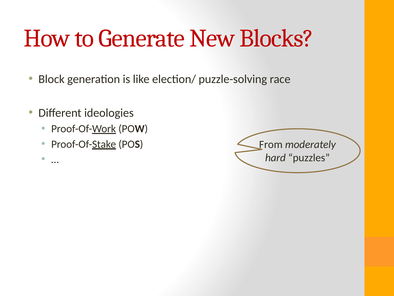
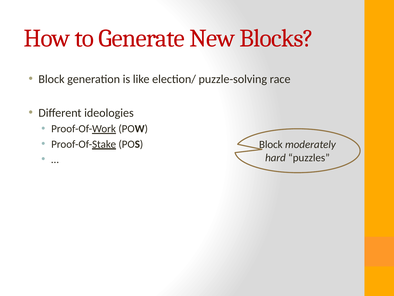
From at (271, 144): From -> Block
